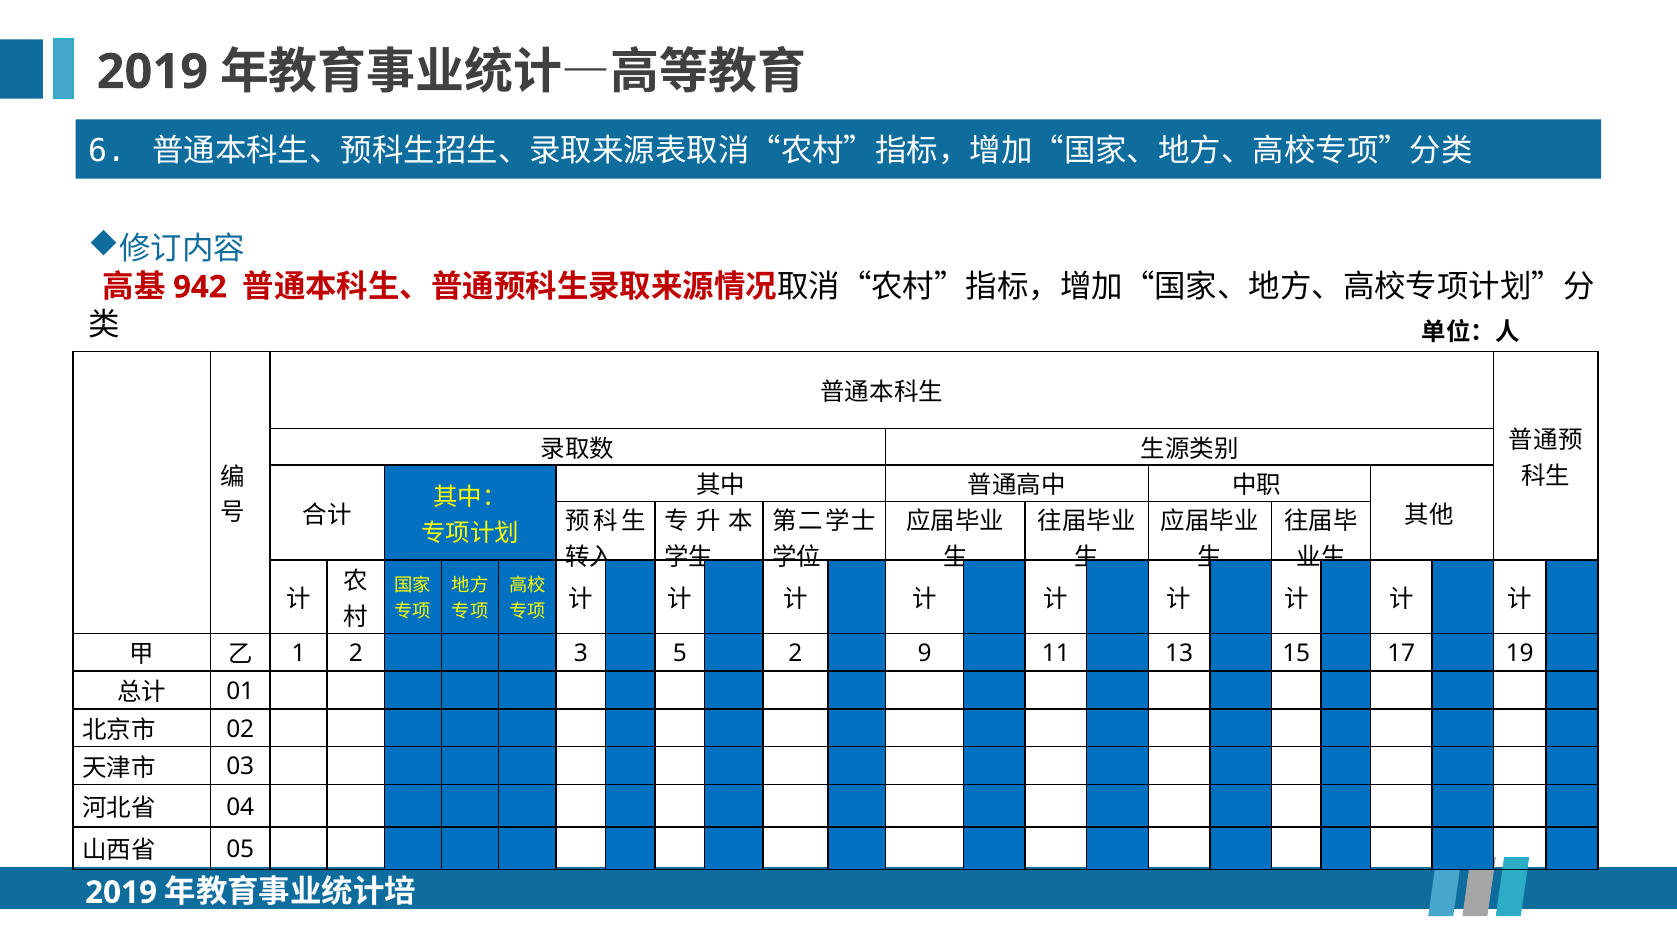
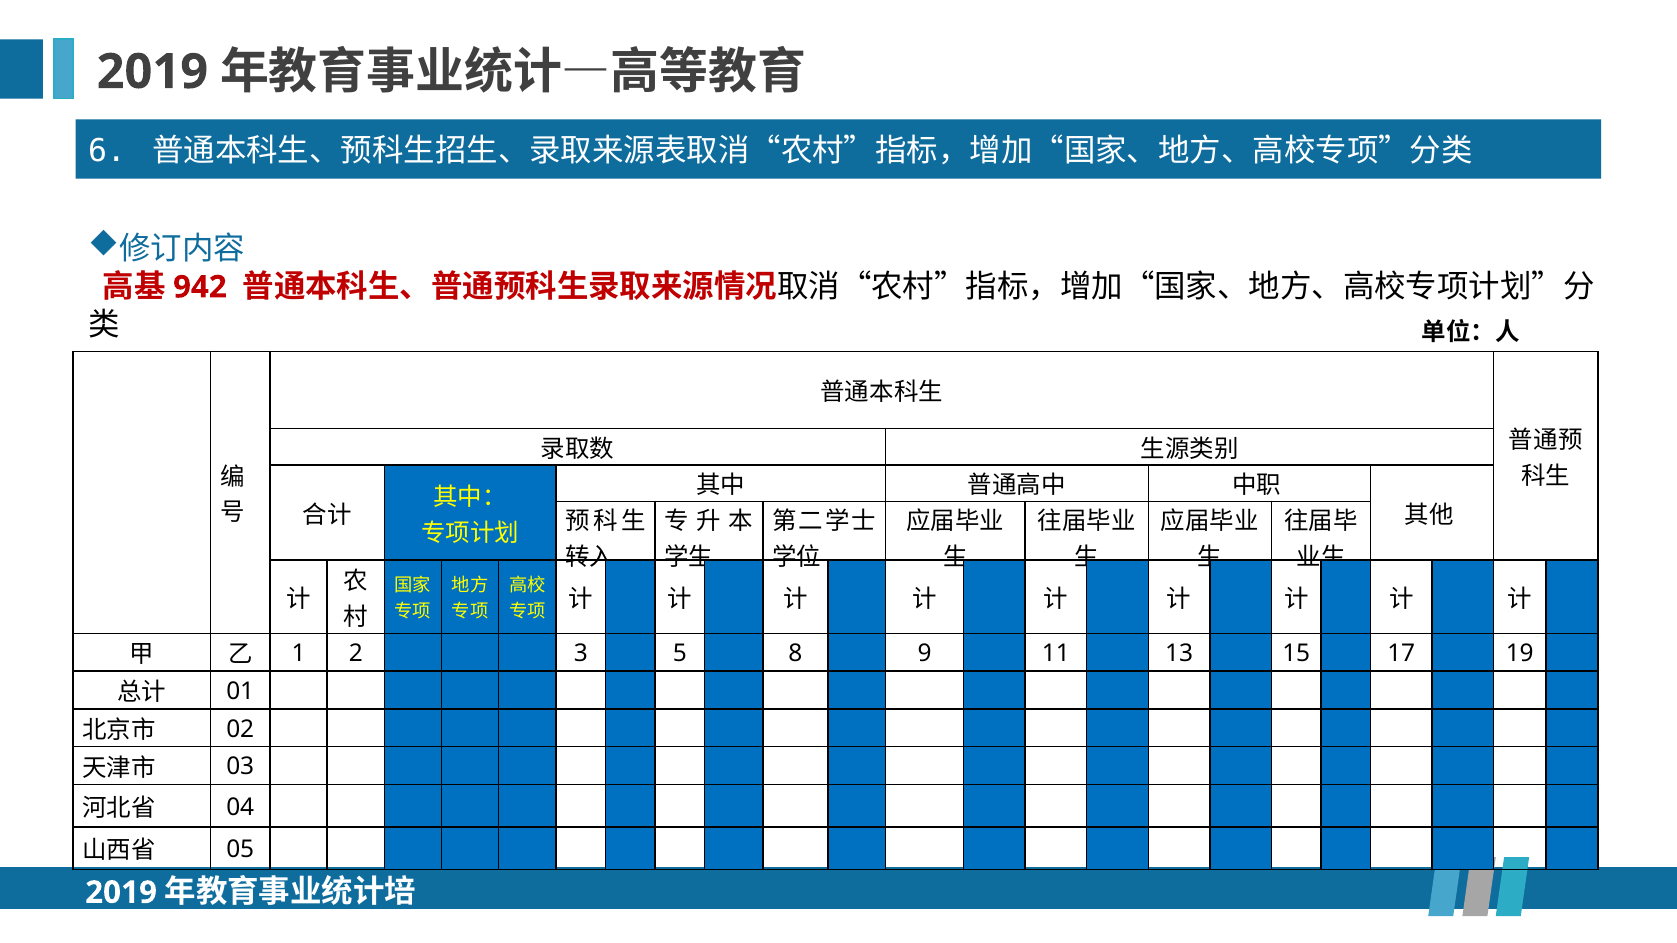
5 2: 2 -> 8
